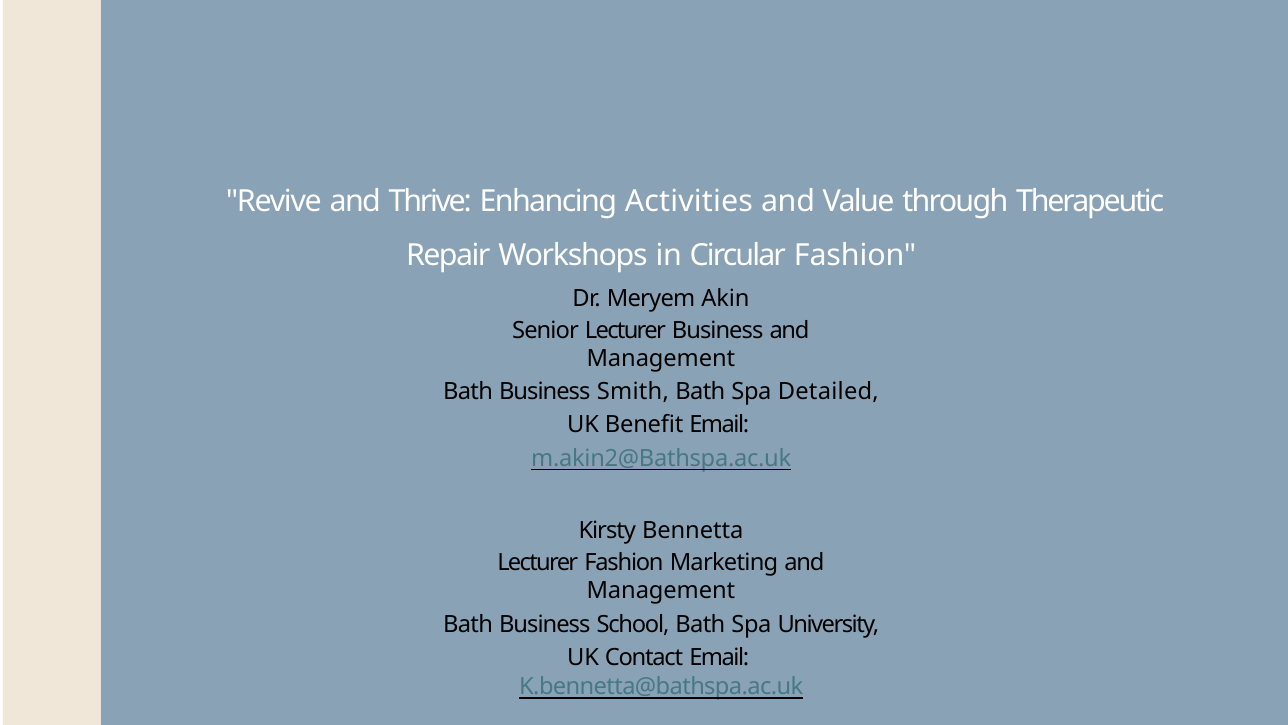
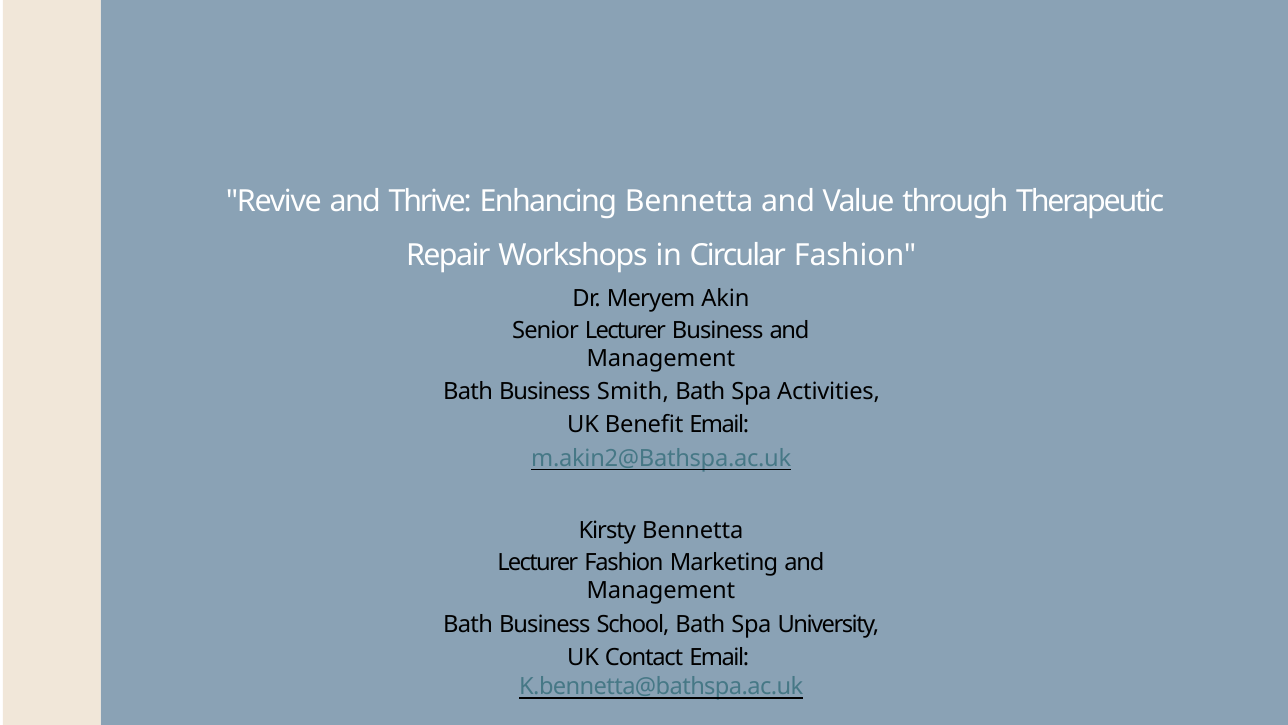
Enhancing Activities: Activities -> Bennetta
Detailed: Detailed -> Activities
